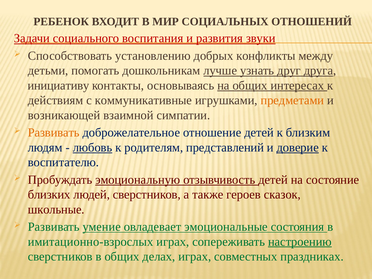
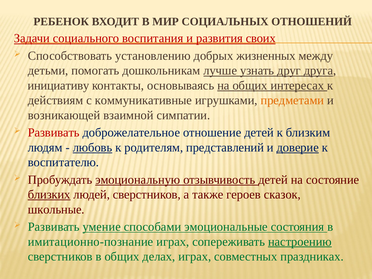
звуки: звуки -> своих
конфликты: конфликты -> жизненных
Развивать at (54, 133) colour: orange -> red
близких underline: none -> present
овладевает: овладевает -> способами
имитационно-взрослых: имитационно-взрослых -> имитационно-познание
